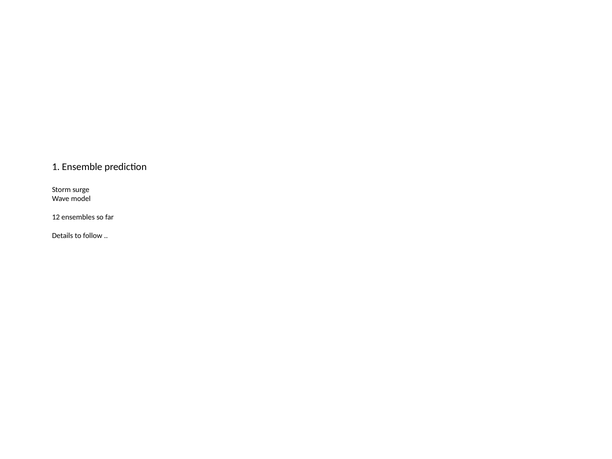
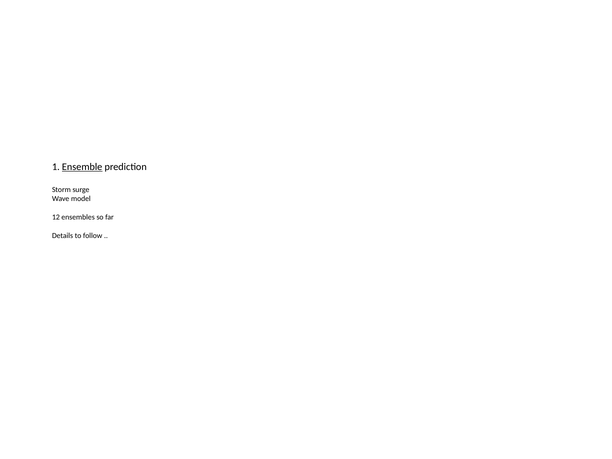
Ensemble underline: none -> present
